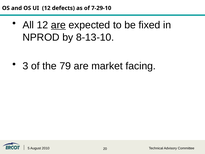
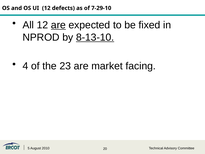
8-13-10 underline: none -> present
3: 3 -> 4
79: 79 -> 23
